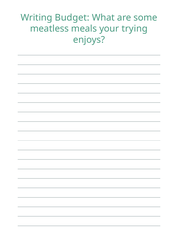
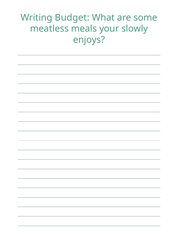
trying: trying -> slowly
